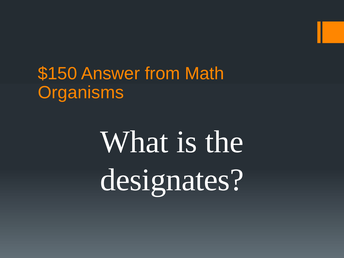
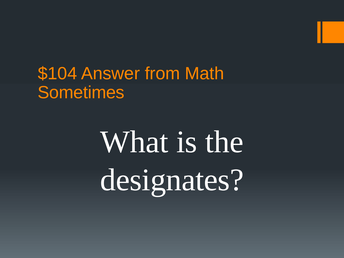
$150: $150 -> $104
Organisms: Organisms -> Sometimes
